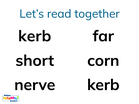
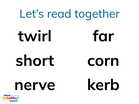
kerb at (35, 36): kerb -> twirl
